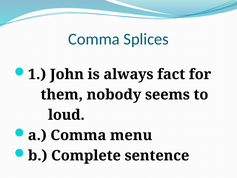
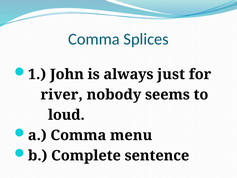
fact: fact -> just
them: them -> river
